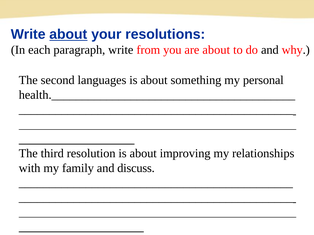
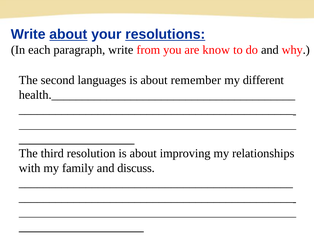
resolutions underline: none -> present
are about: about -> know
something: something -> remember
personal: personal -> different
